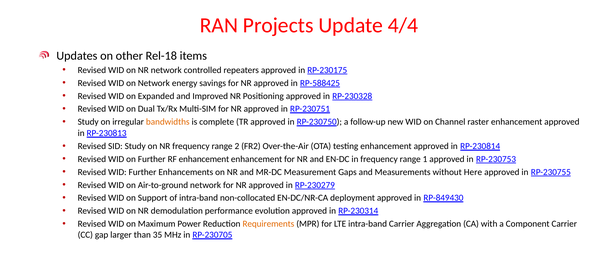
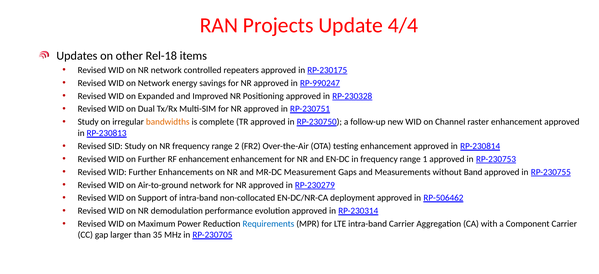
RP-588425: RP-588425 -> RP-990247
Here: Here -> Band
RP-849430: RP-849430 -> RP-506462
Requirements colour: orange -> blue
